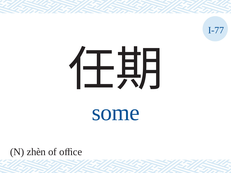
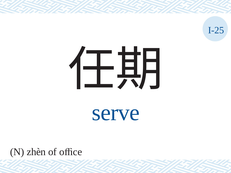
I-77: I-77 -> I-25
some: some -> serve
